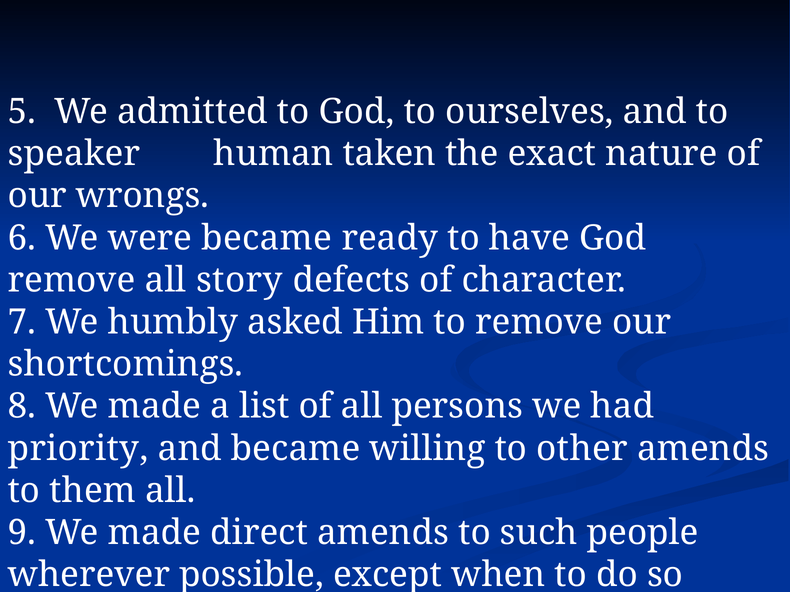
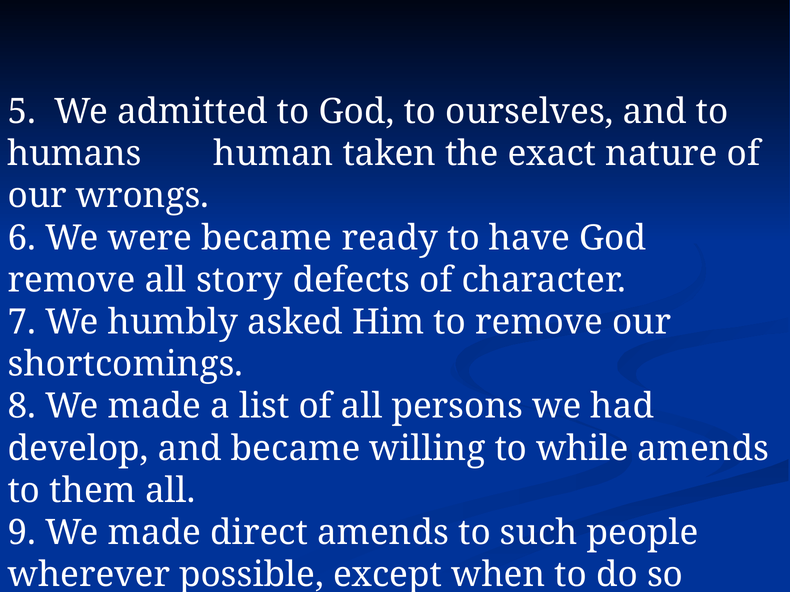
speaker: speaker -> humans
priority: priority -> develop
other: other -> while
